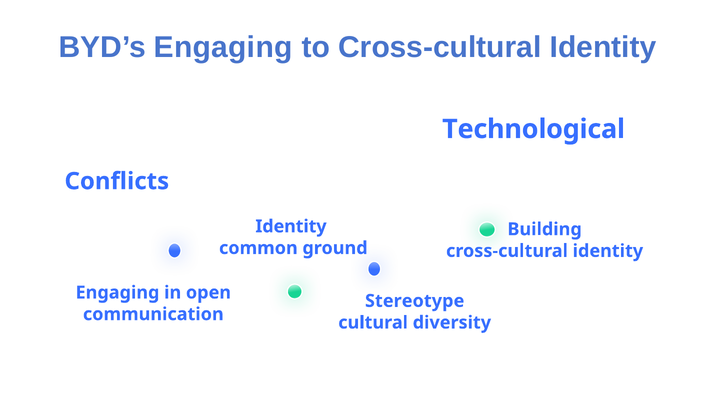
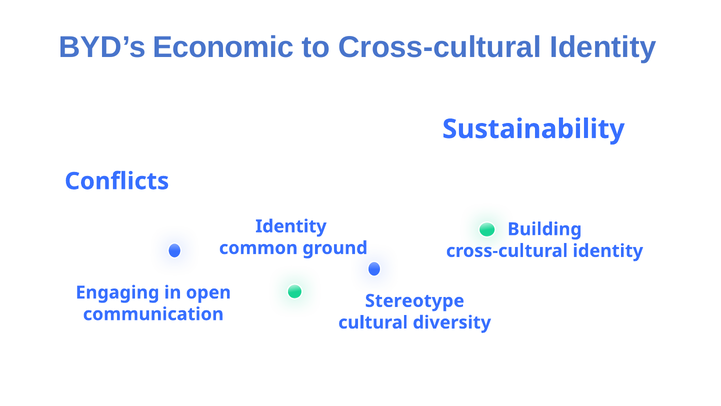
BYD’s Engaging: Engaging -> Economic
Technological: Technological -> Sustainability
